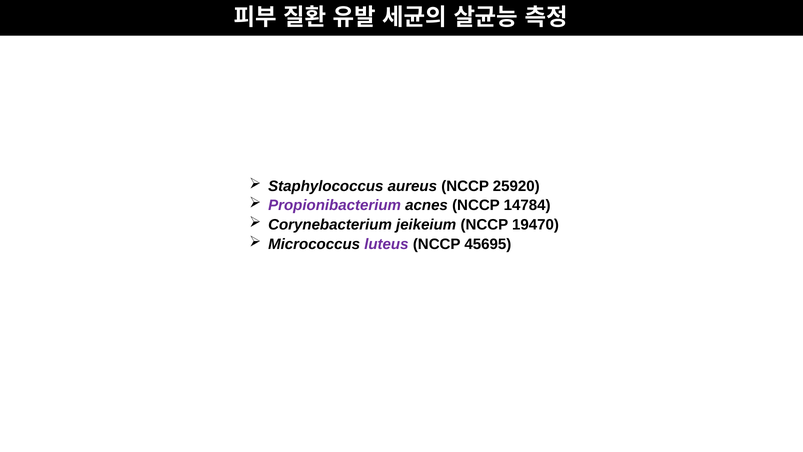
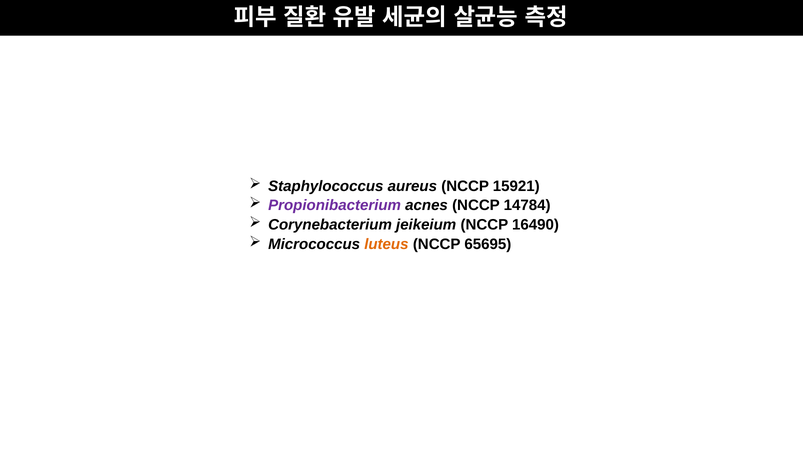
25920: 25920 -> 15921
19470: 19470 -> 16490
luteus colour: purple -> orange
45695: 45695 -> 65695
